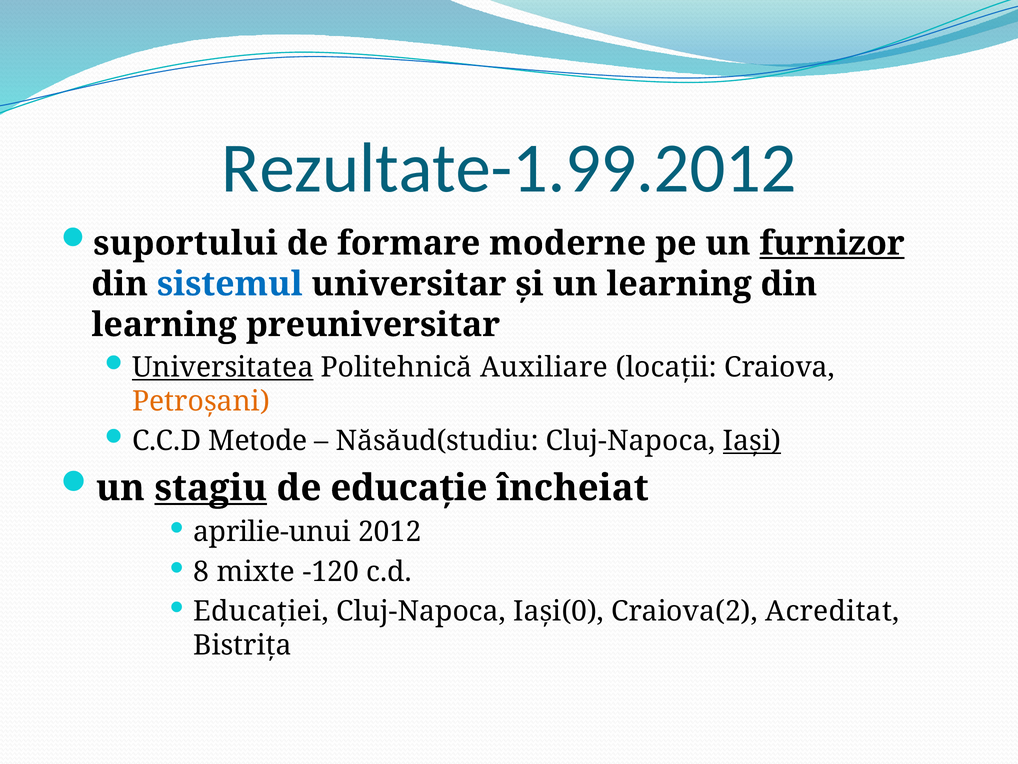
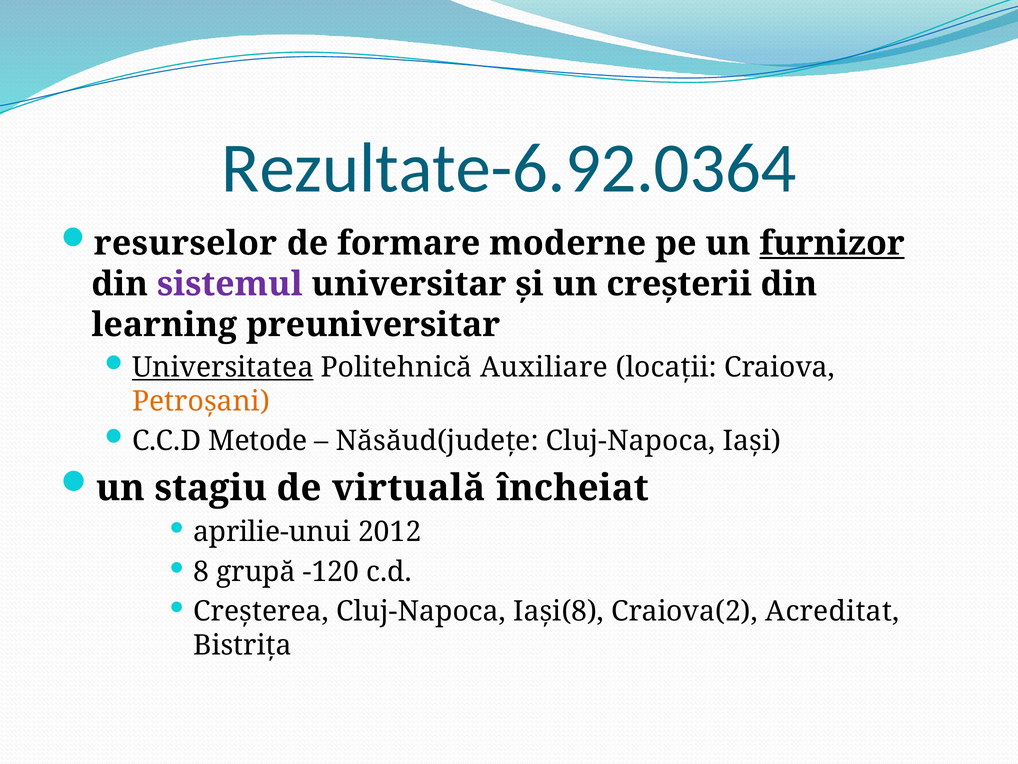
Rezultate-1.99.2012: Rezultate-1.99.2012 -> Rezultate-6.92.0364
suportului: suportului -> resurselor
sistemul colour: blue -> purple
un learning: learning -> creşterii
Năsăud(studiu: Năsăud(studiu -> Năsăud(judeţe
Iaşi underline: present -> none
stagiu underline: present -> none
educaţie: educaţie -> virtuală
mixte: mixte -> grupă
Educaţiei: Educaţiei -> Creşterea
Iaşi(0: Iaşi(0 -> Iaşi(8
